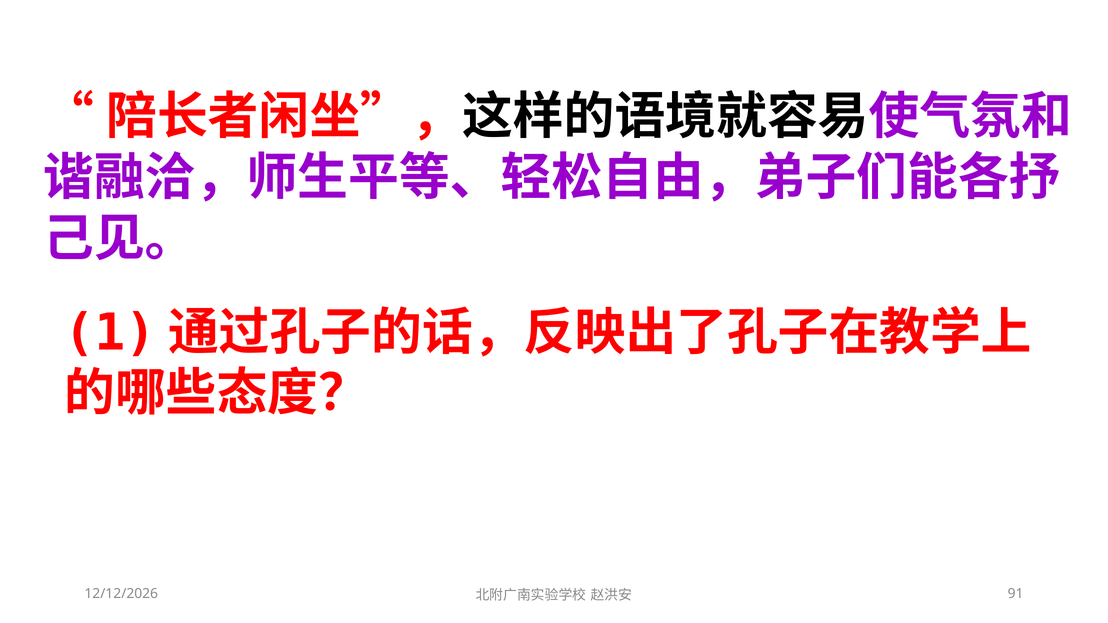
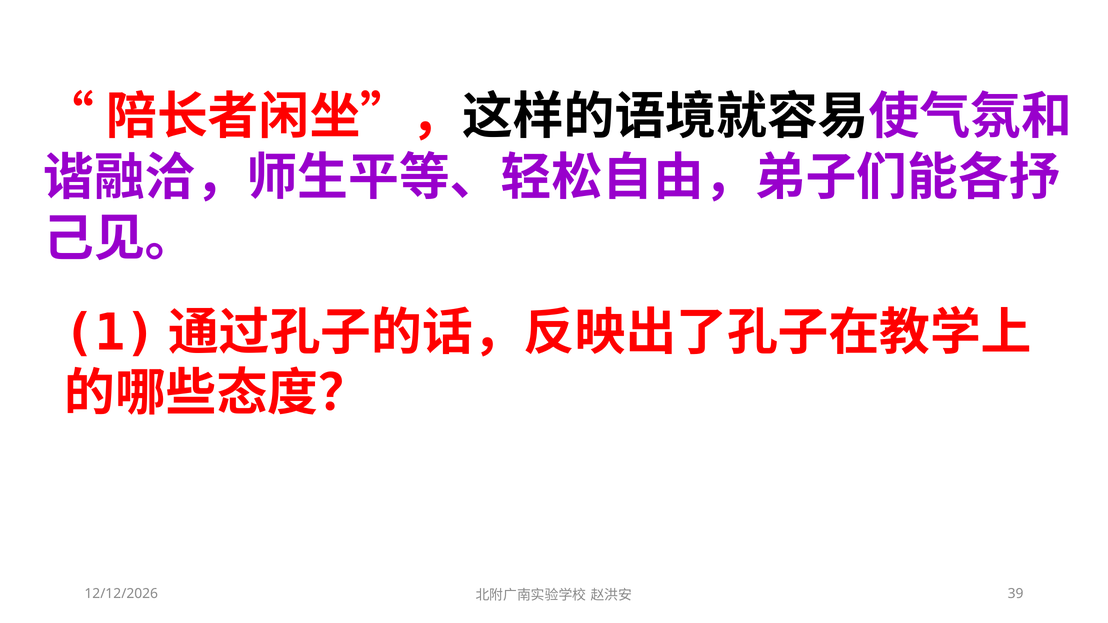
91: 91 -> 39
